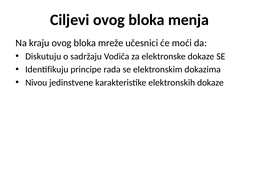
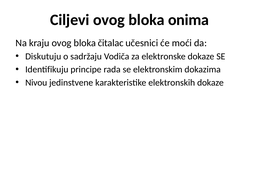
menja: menja -> onima
mreže: mreže -> čitalac
